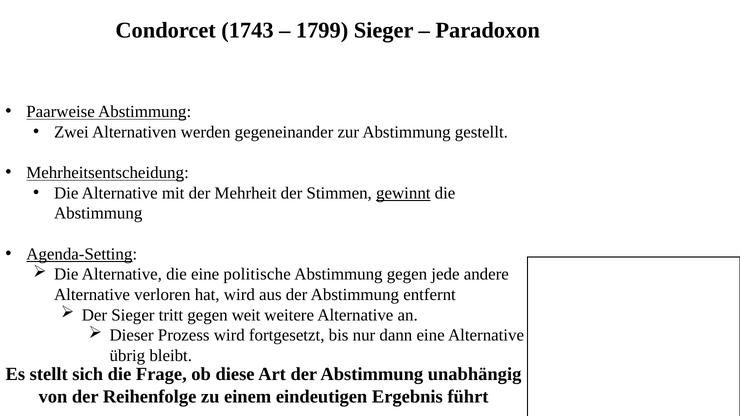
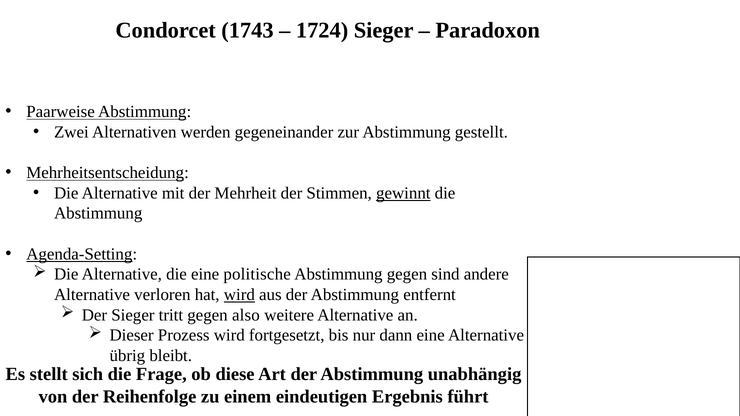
1799: 1799 -> 1724
jede: jede -> sind
wird at (239, 295) underline: none -> present
weit: weit -> also
